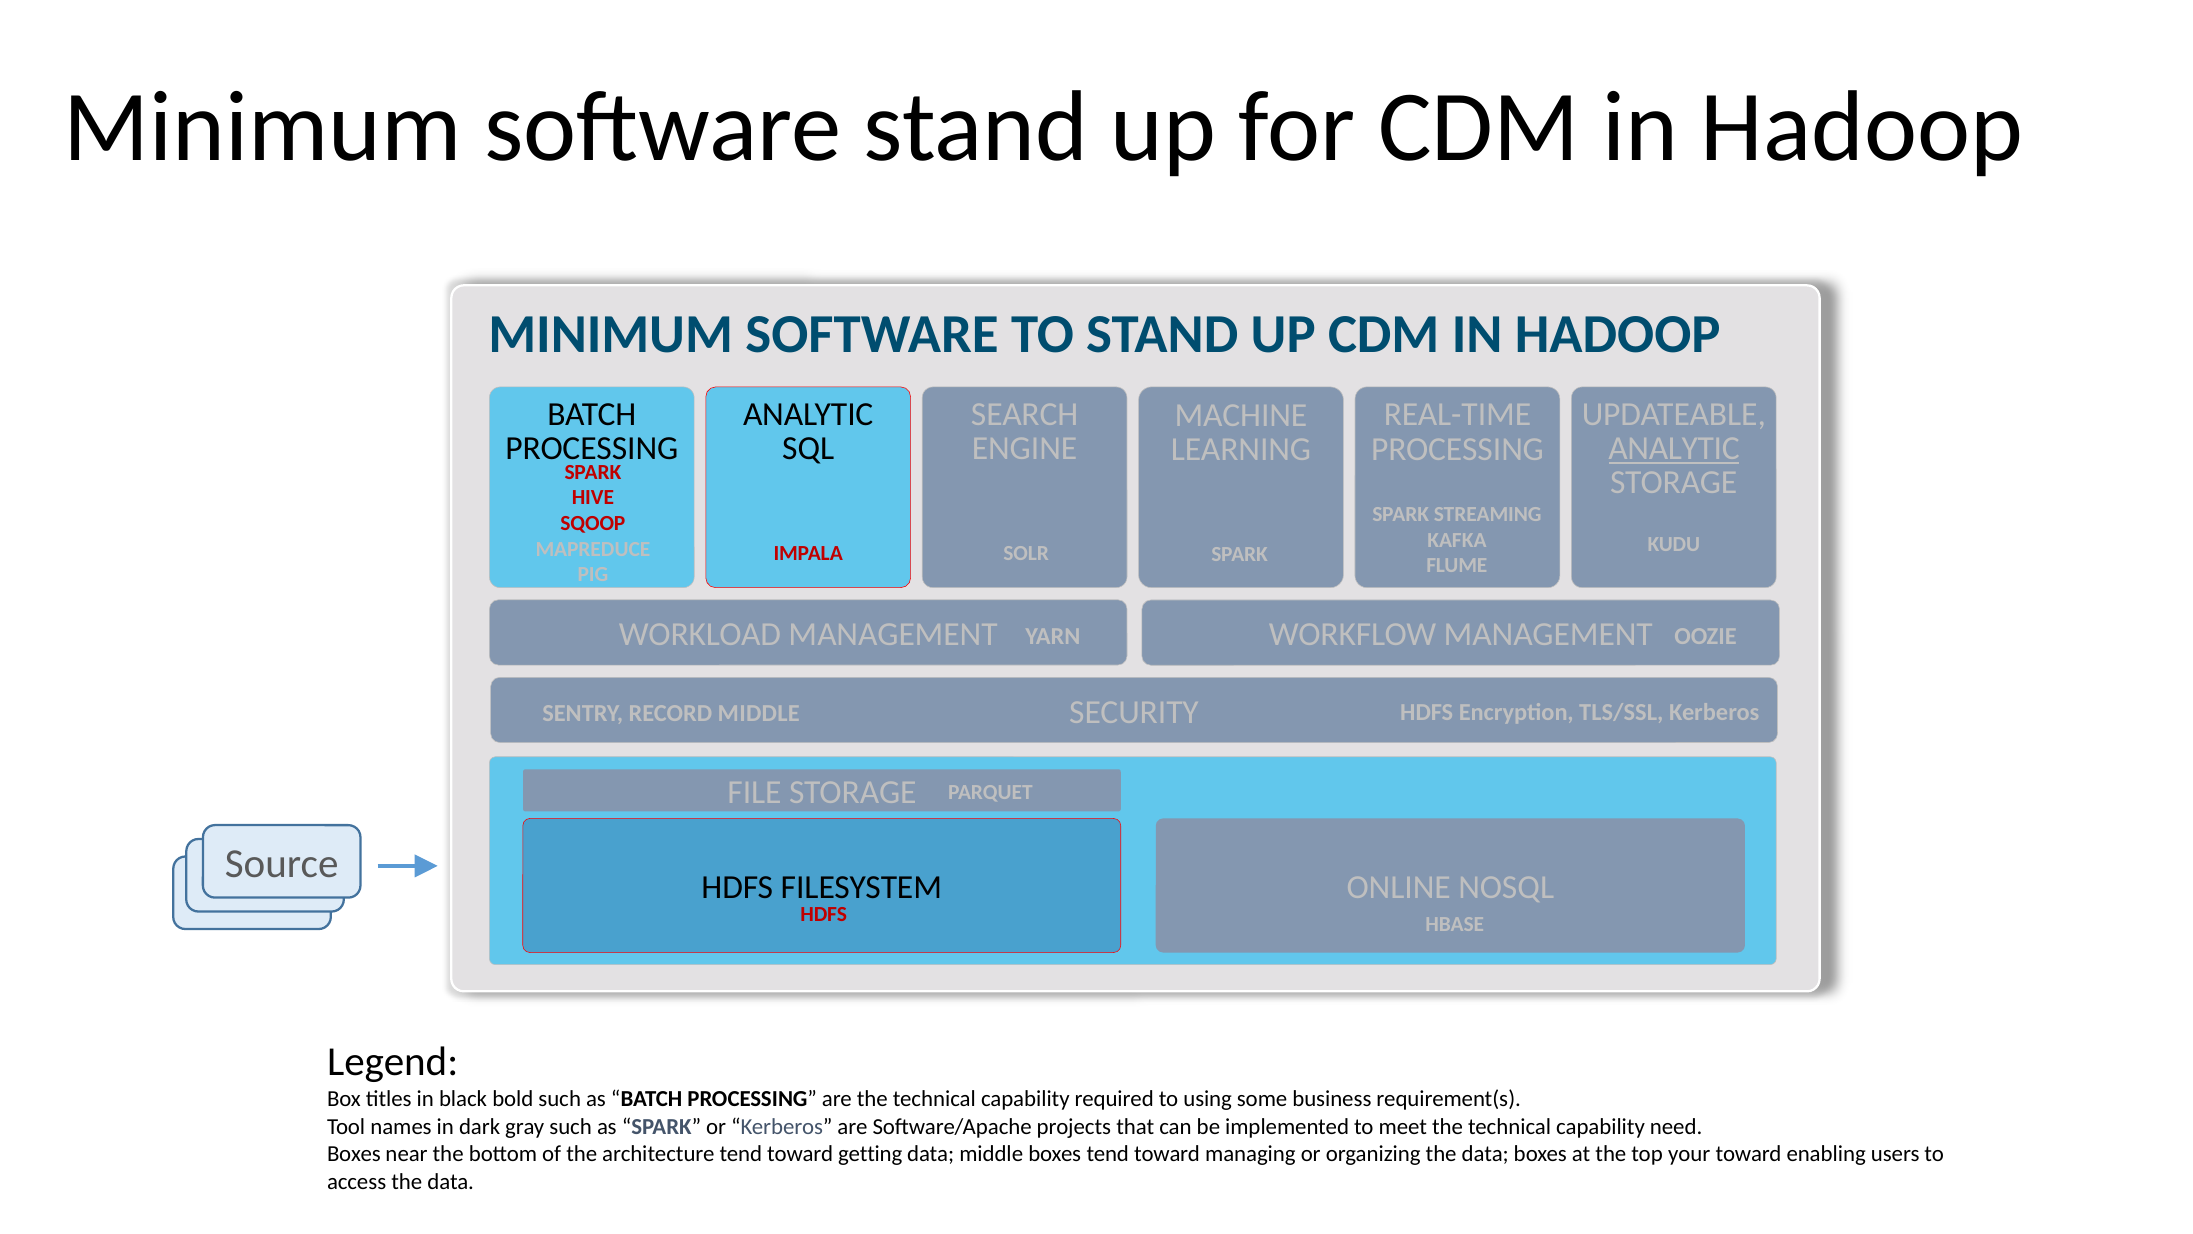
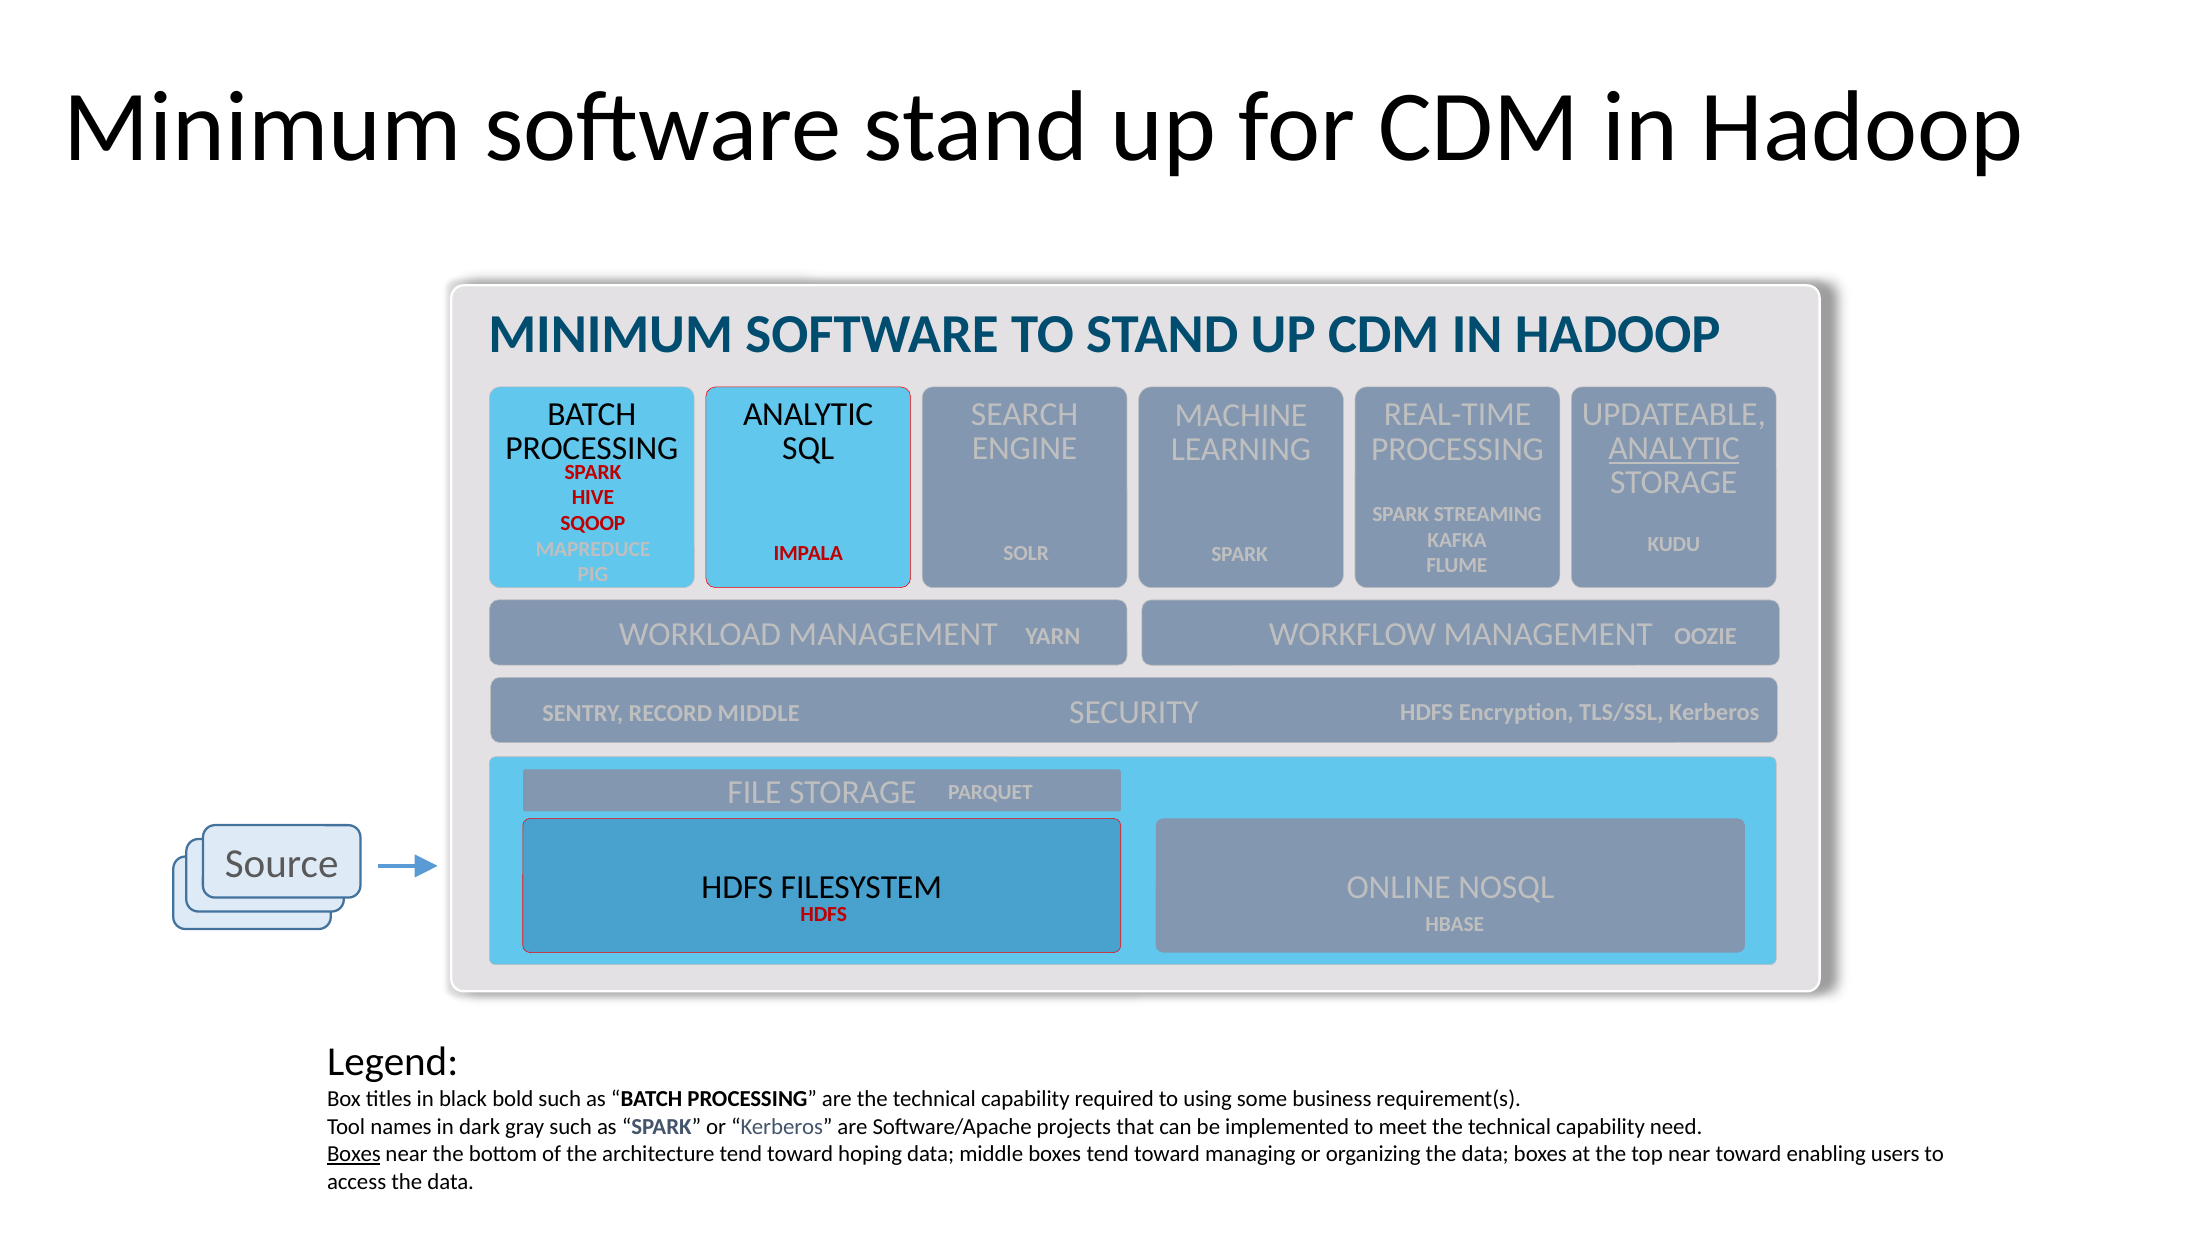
Boxes at (354, 1154) underline: none -> present
getting: getting -> hoping
top your: your -> near
